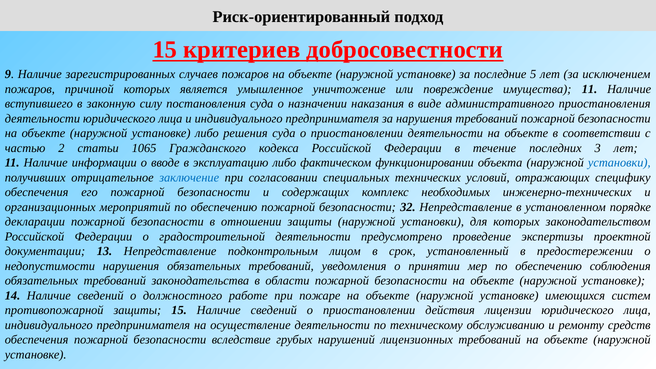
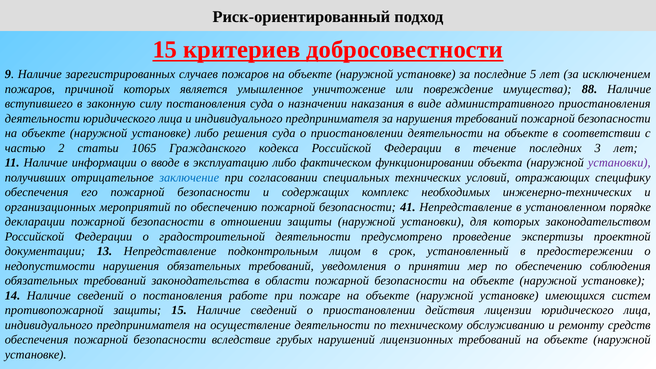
имущества 11: 11 -> 88
установки at (619, 163) colour: blue -> purple
32: 32 -> 41
о должностного: должностного -> постановления
